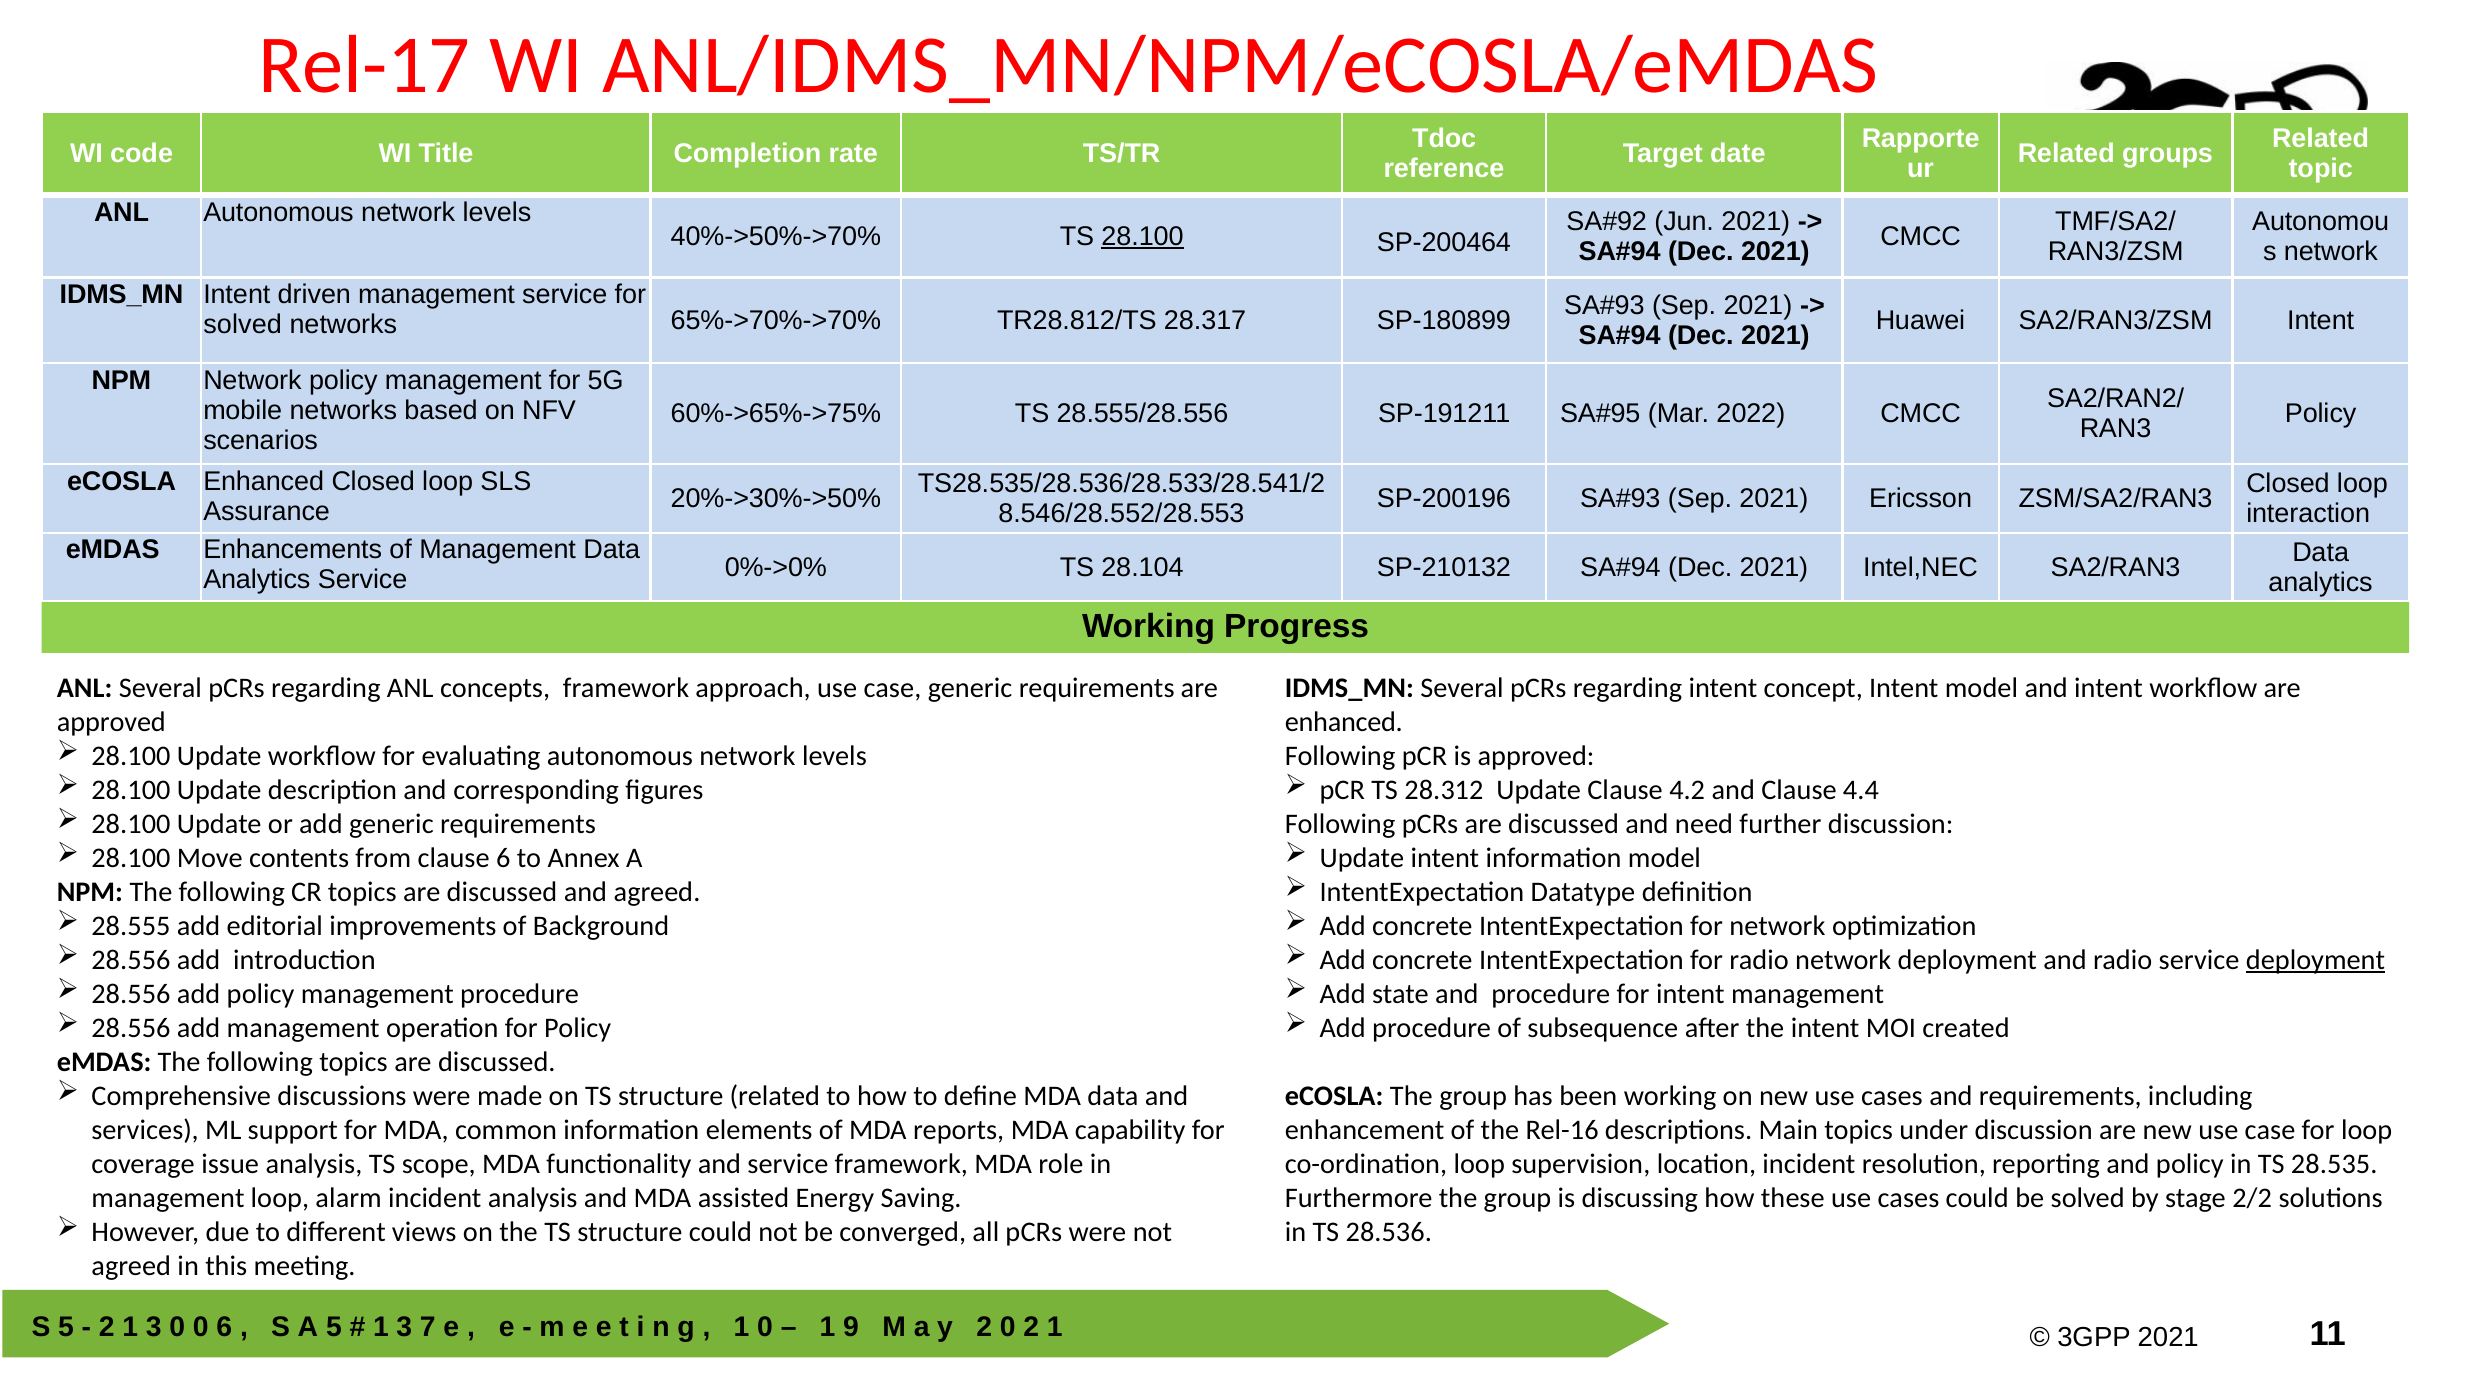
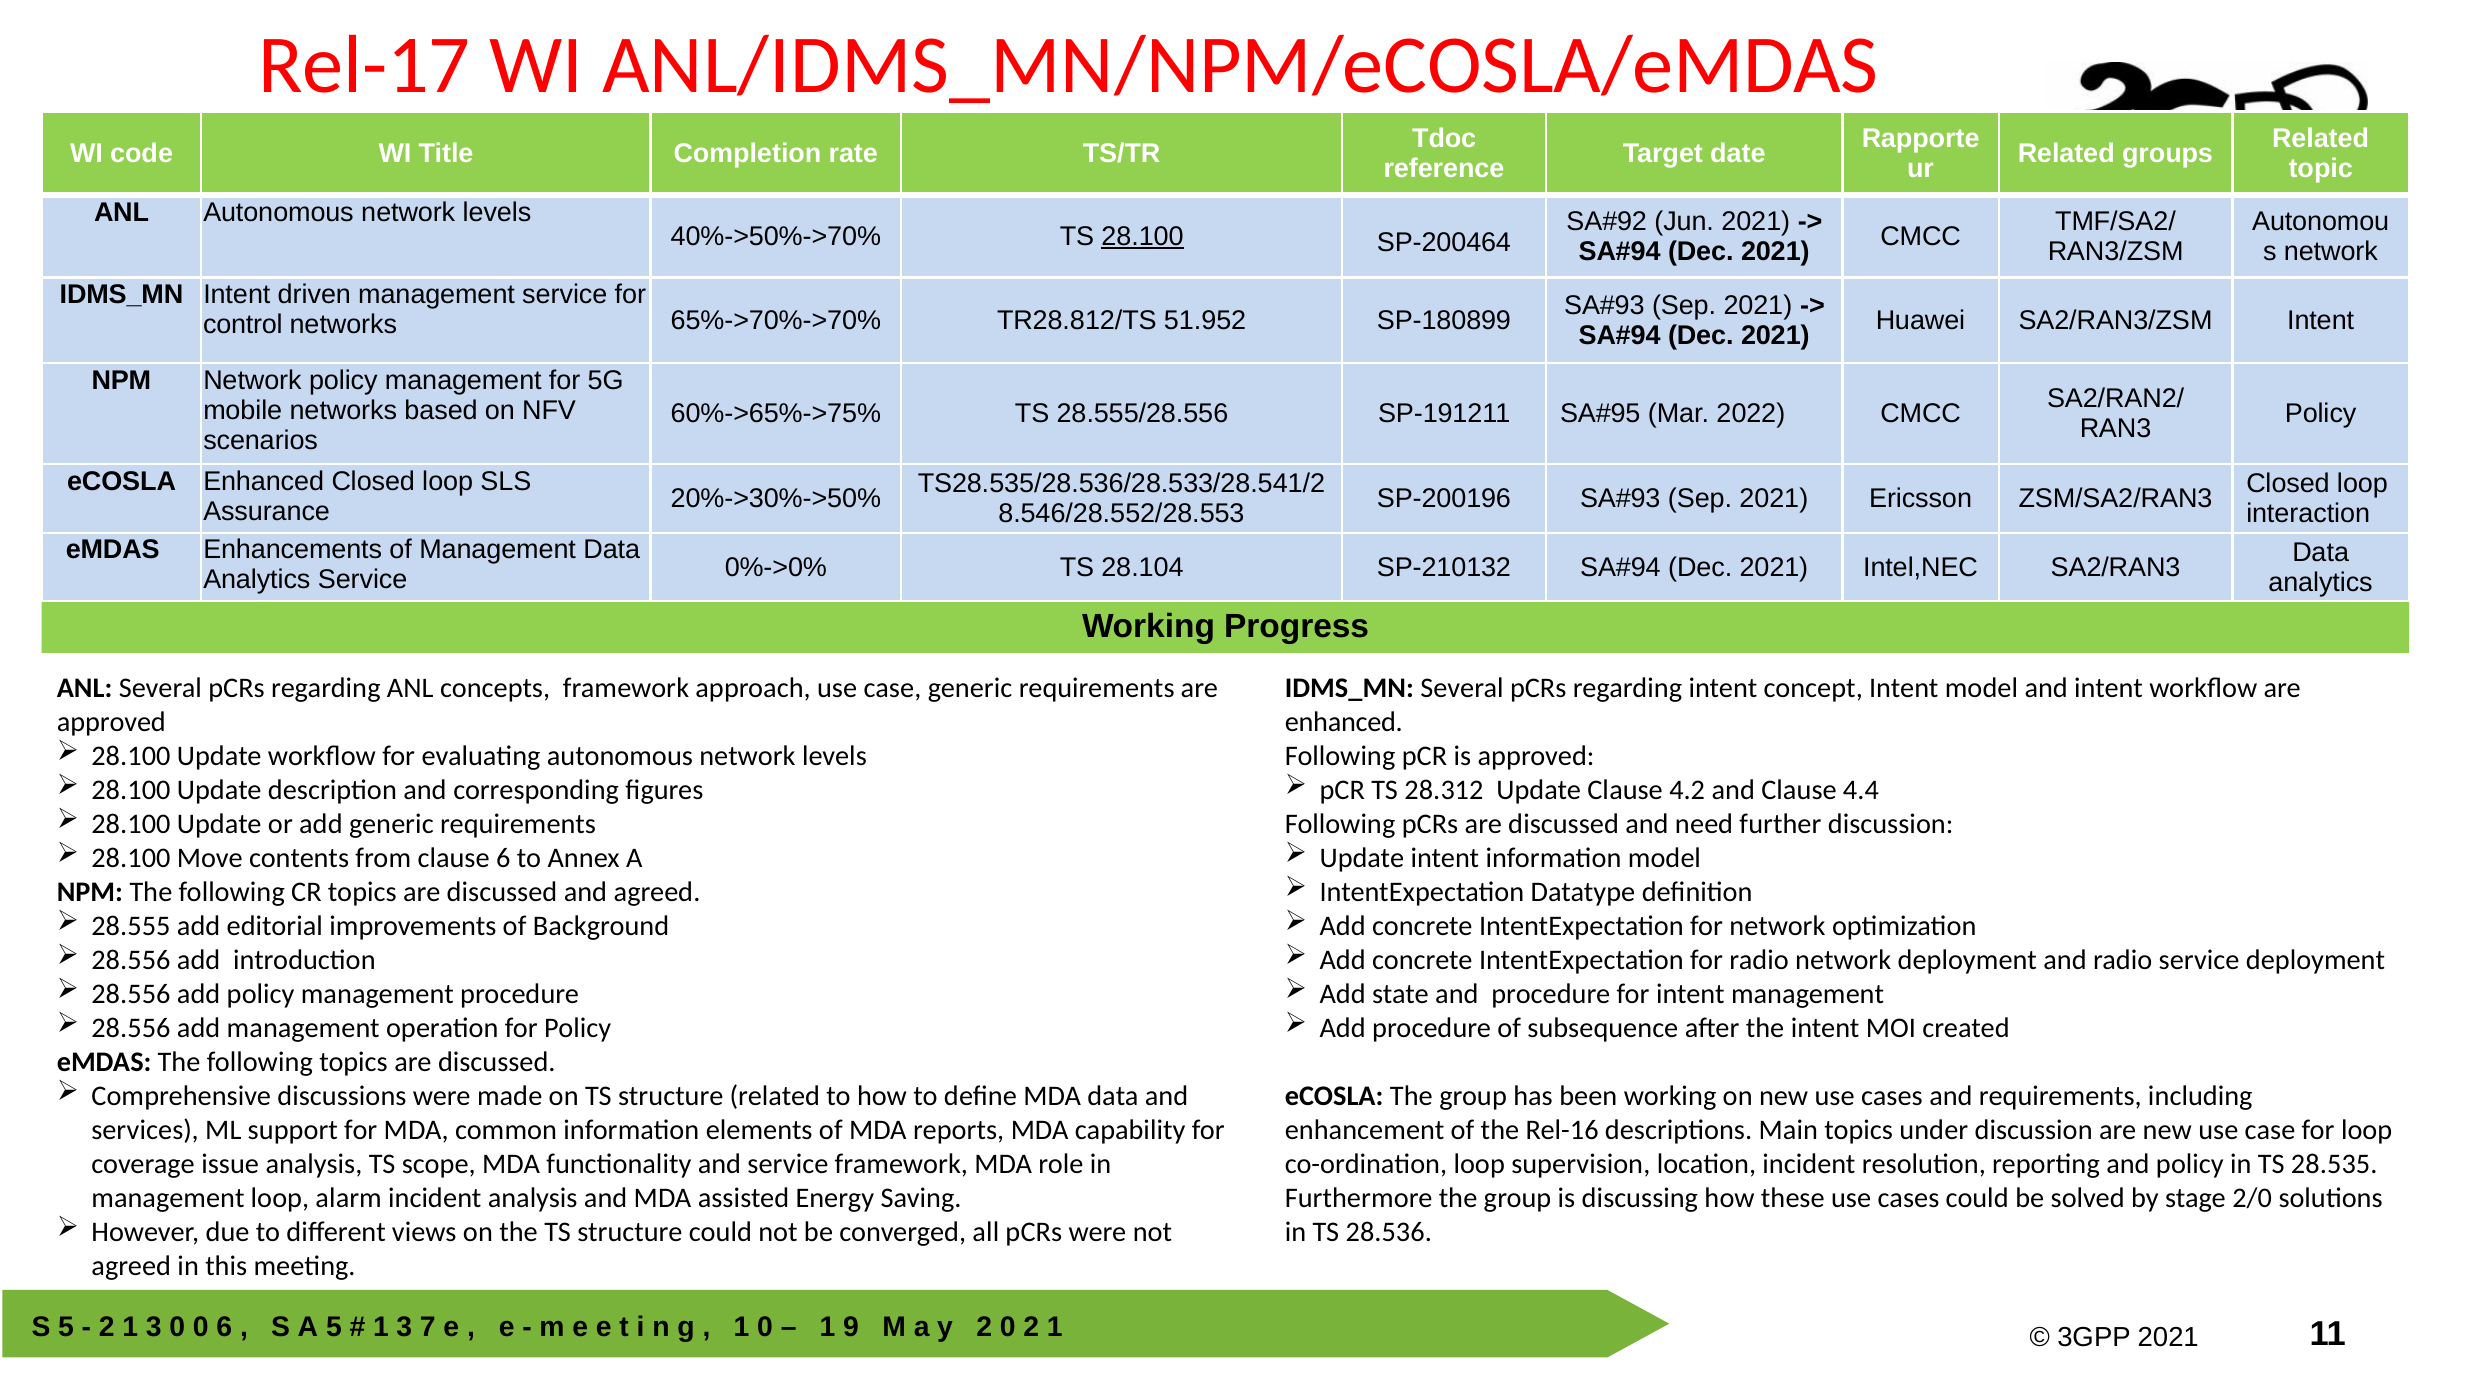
solved at (243, 325): solved -> control
28.317: 28.317 -> 51.952
deployment at (2315, 960) underline: present -> none
2/2: 2/2 -> 2/0
